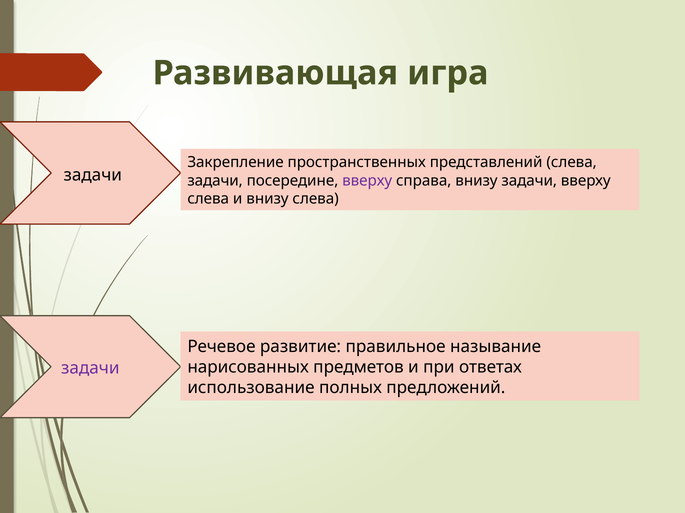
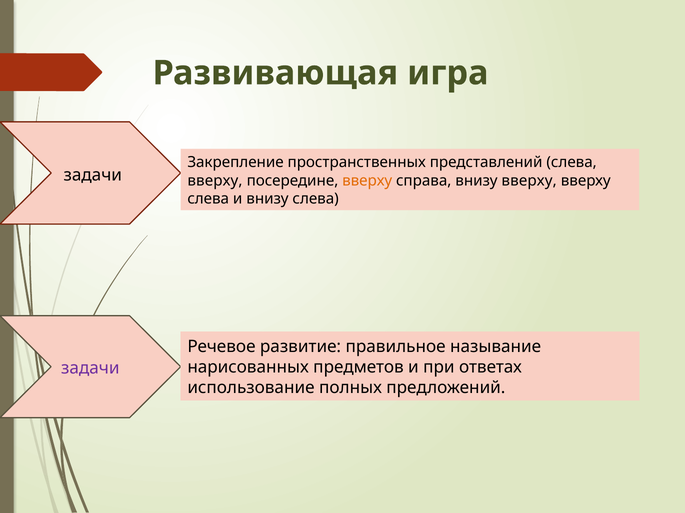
задачи at (215, 181): задачи -> вверху
вверху at (367, 181) colour: purple -> orange
внизу задачи: задачи -> вверху
